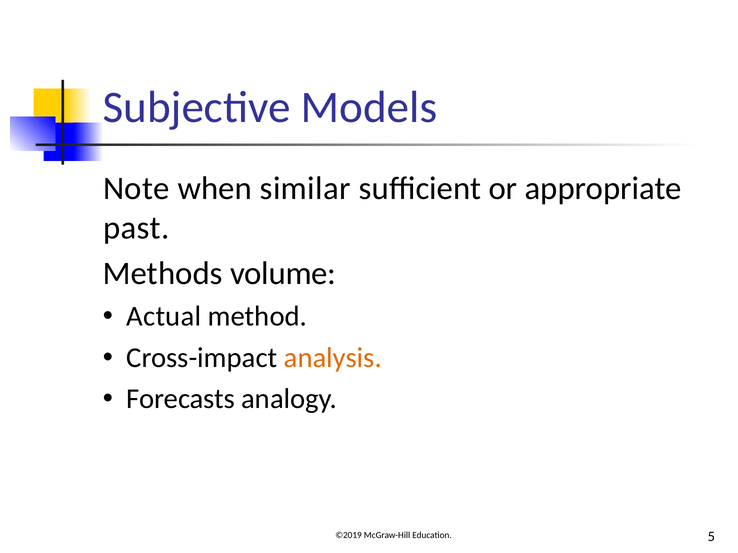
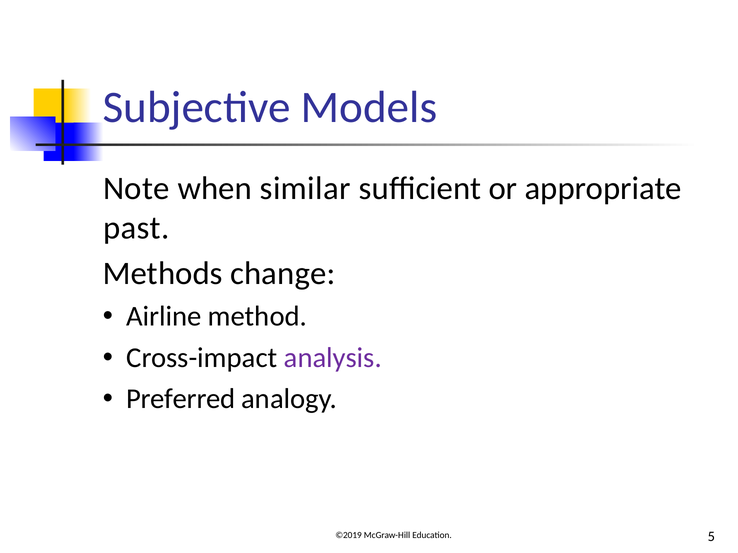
volume: volume -> change
Actual: Actual -> Airline
analysis colour: orange -> purple
Forecasts: Forecasts -> Preferred
